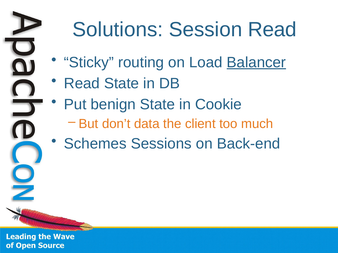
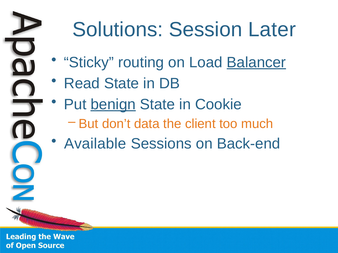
Session Read: Read -> Later
benign underline: none -> present
Schemes: Schemes -> Available
